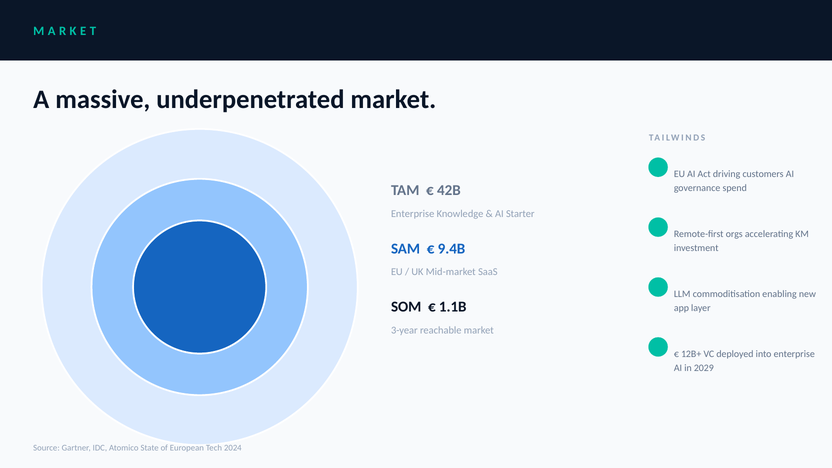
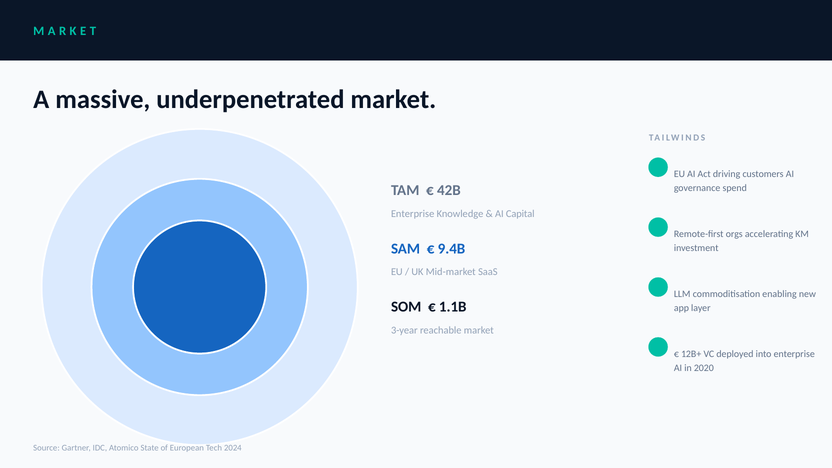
Starter: Starter -> Capital
2029: 2029 -> 2020
